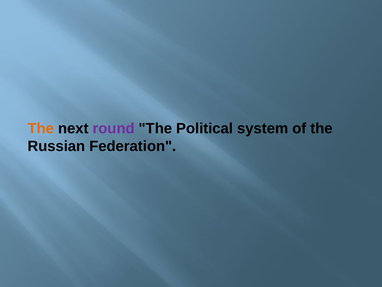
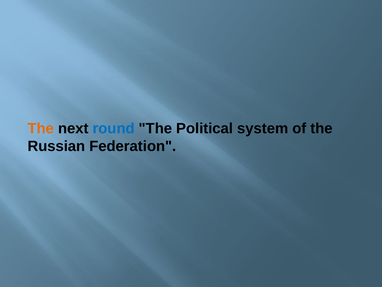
round colour: purple -> blue
